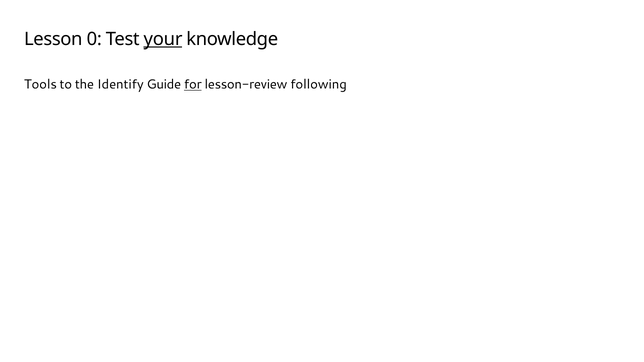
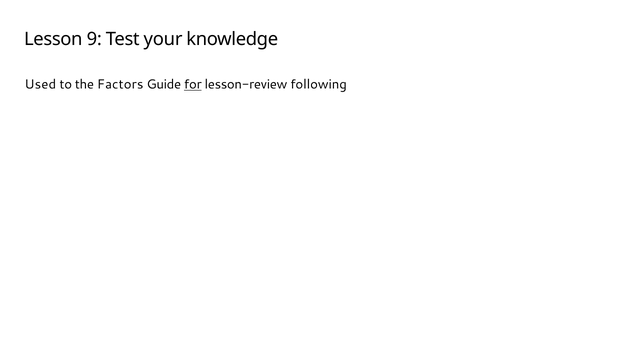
0: 0 -> 9
your underline: present -> none
Tools: Tools -> Used
Identify: Identify -> Factors
